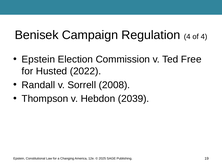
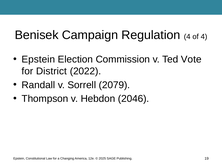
Free: Free -> Vote
Husted: Husted -> District
2008: 2008 -> 2079
2039: 2039 -> 2046
